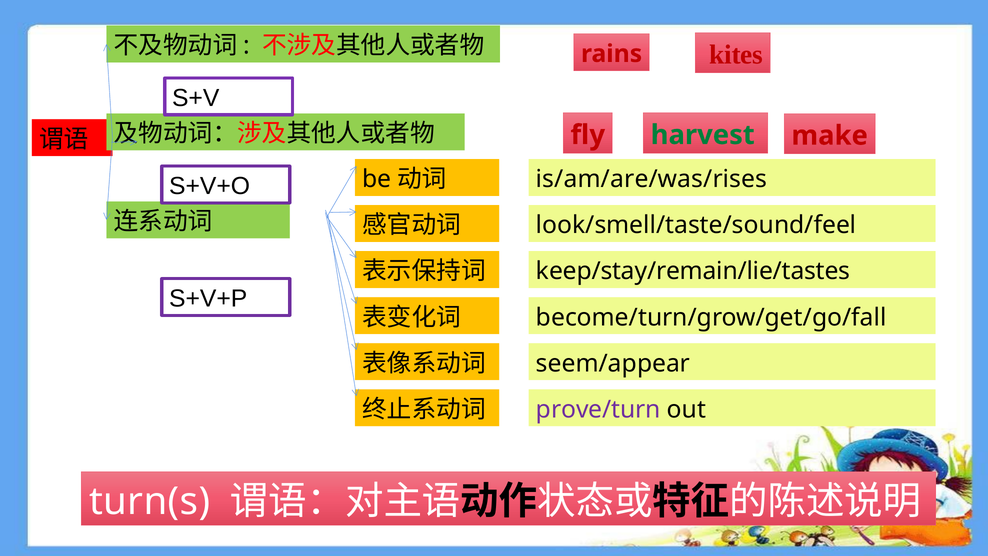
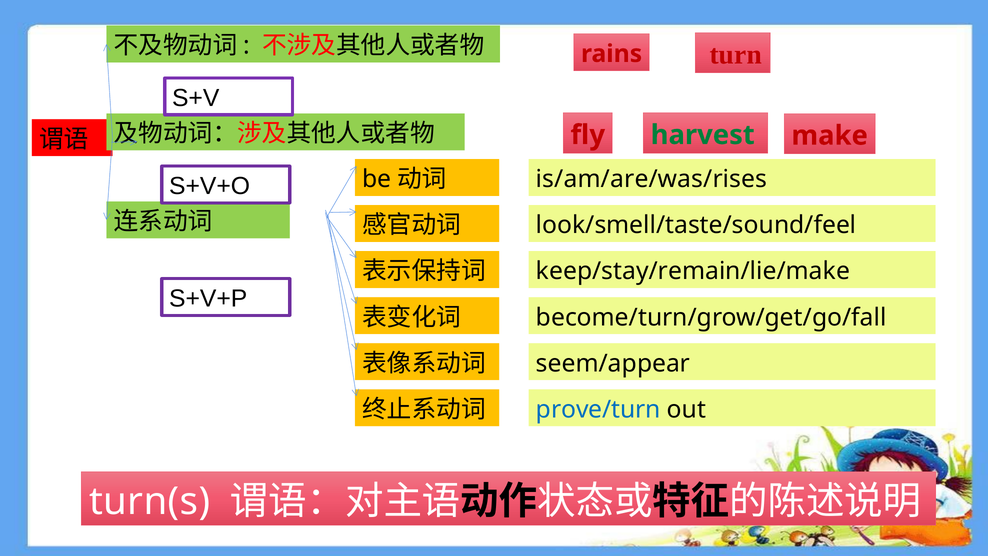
kites: kites -> turn
keep/stay/remain/lie/tastes: keep/stay/remain/lie/tastes -> keep/stay/remain/lie/make
prove/turn colour: purple -> blue
